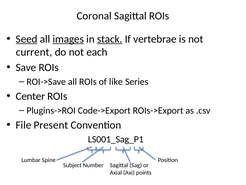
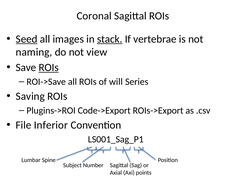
images underline: present -> none
current: current -> naming
each: each -> view
ROIs at (49, 67) underline: none -> present
like: like -> will
Center: Center -> Saving
Present: Present -> Inferior
